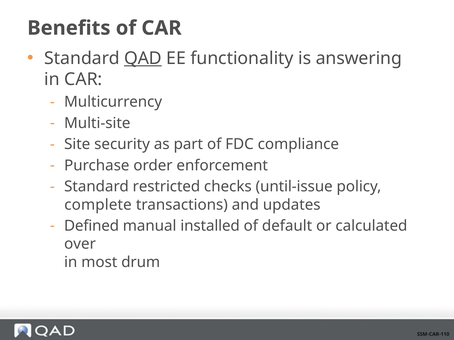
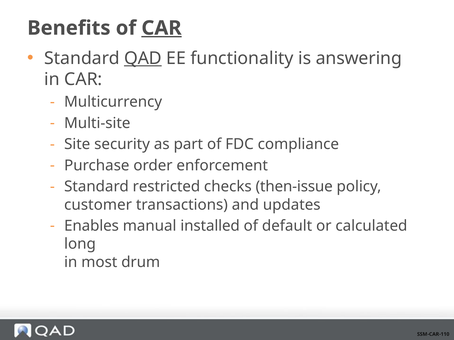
CAR at (161, 28) underline: none -> present
until-issue: until-issue -> then-issue
complete: complete -> customer
Defined: Defined -> Enables
over: over -> long
